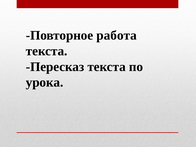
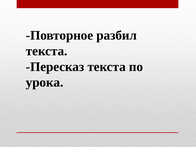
работа: работа -> разбил
